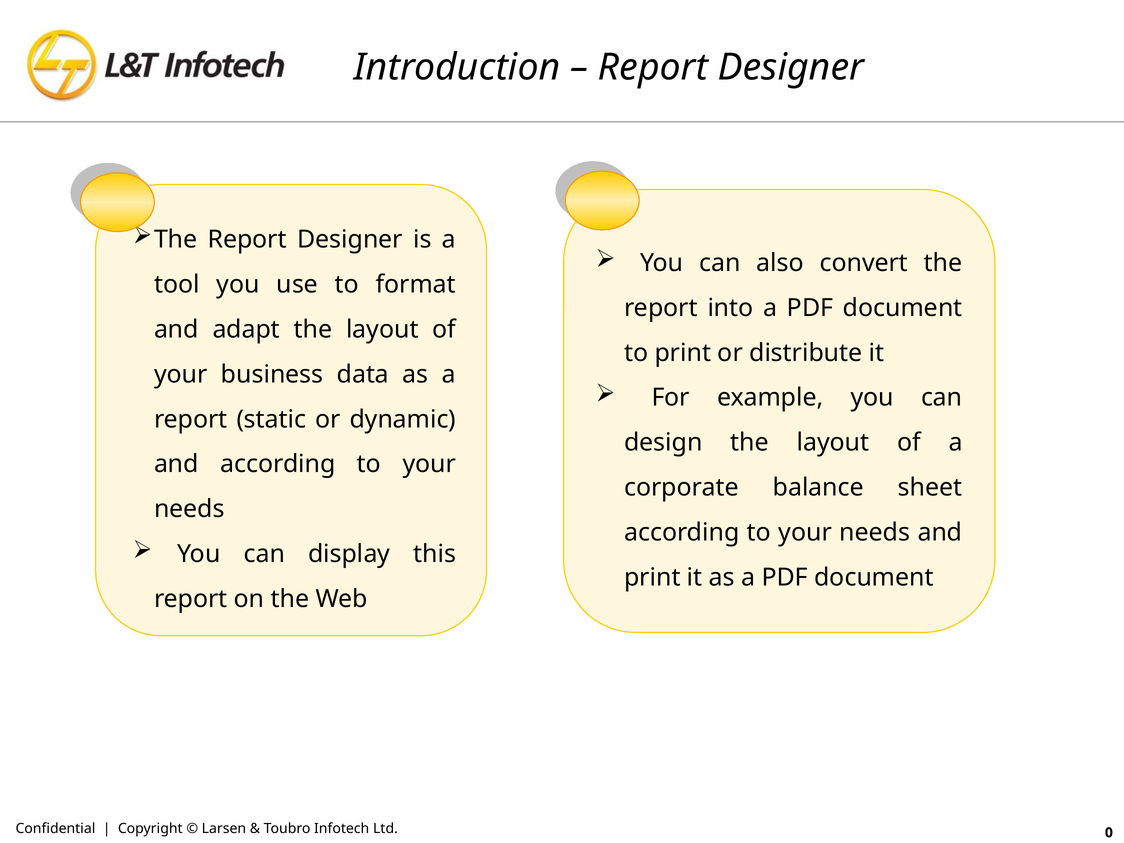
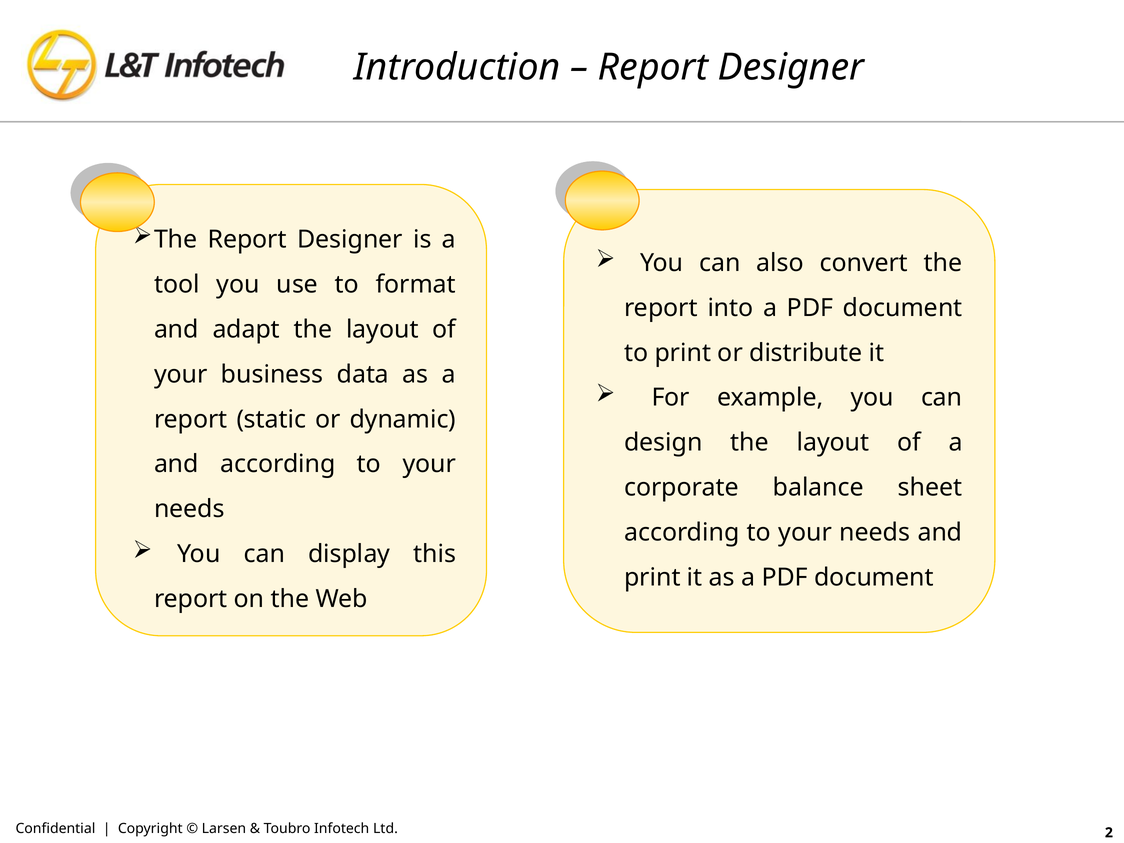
0: 0 -> 2
